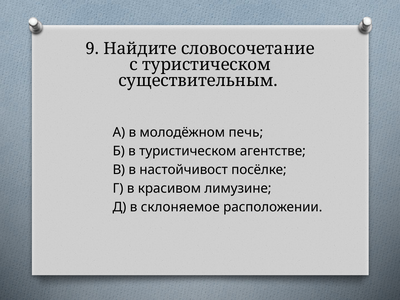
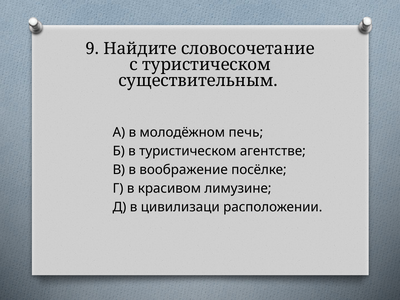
настойчивост: настойчивост -> воображение
склоняемое: склоняемое -> цивилизаци
